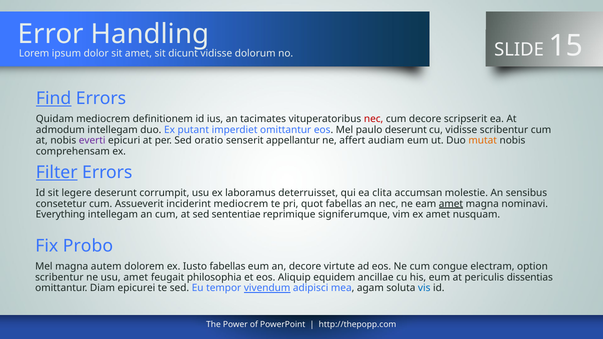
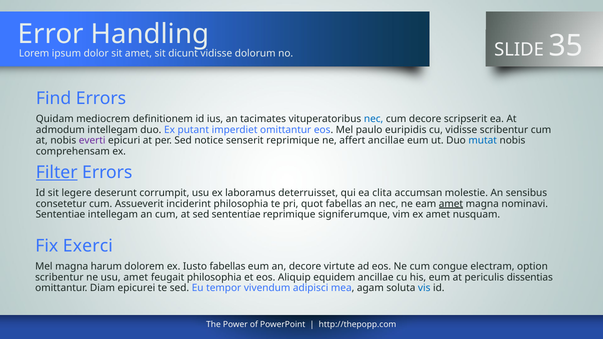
15: 15 -> 35
Find underline: present -> none
nec at (374, 119) colour: red -> blue
paulo deserunt: deserunt -> euripidis
oratio: oratio -> notice
senserit appellantur: appellantur -> reprimique
affert audiam: audiam -> ancillae
mutat colour: orange -> blue
inciderint mediocrem: mediocrem -> philosophia
Everything at (60, 215): Everything -> Sententiae
Probo: Probo -> Exerci
autem: autem -> harum
vivendum underline: present -> none
